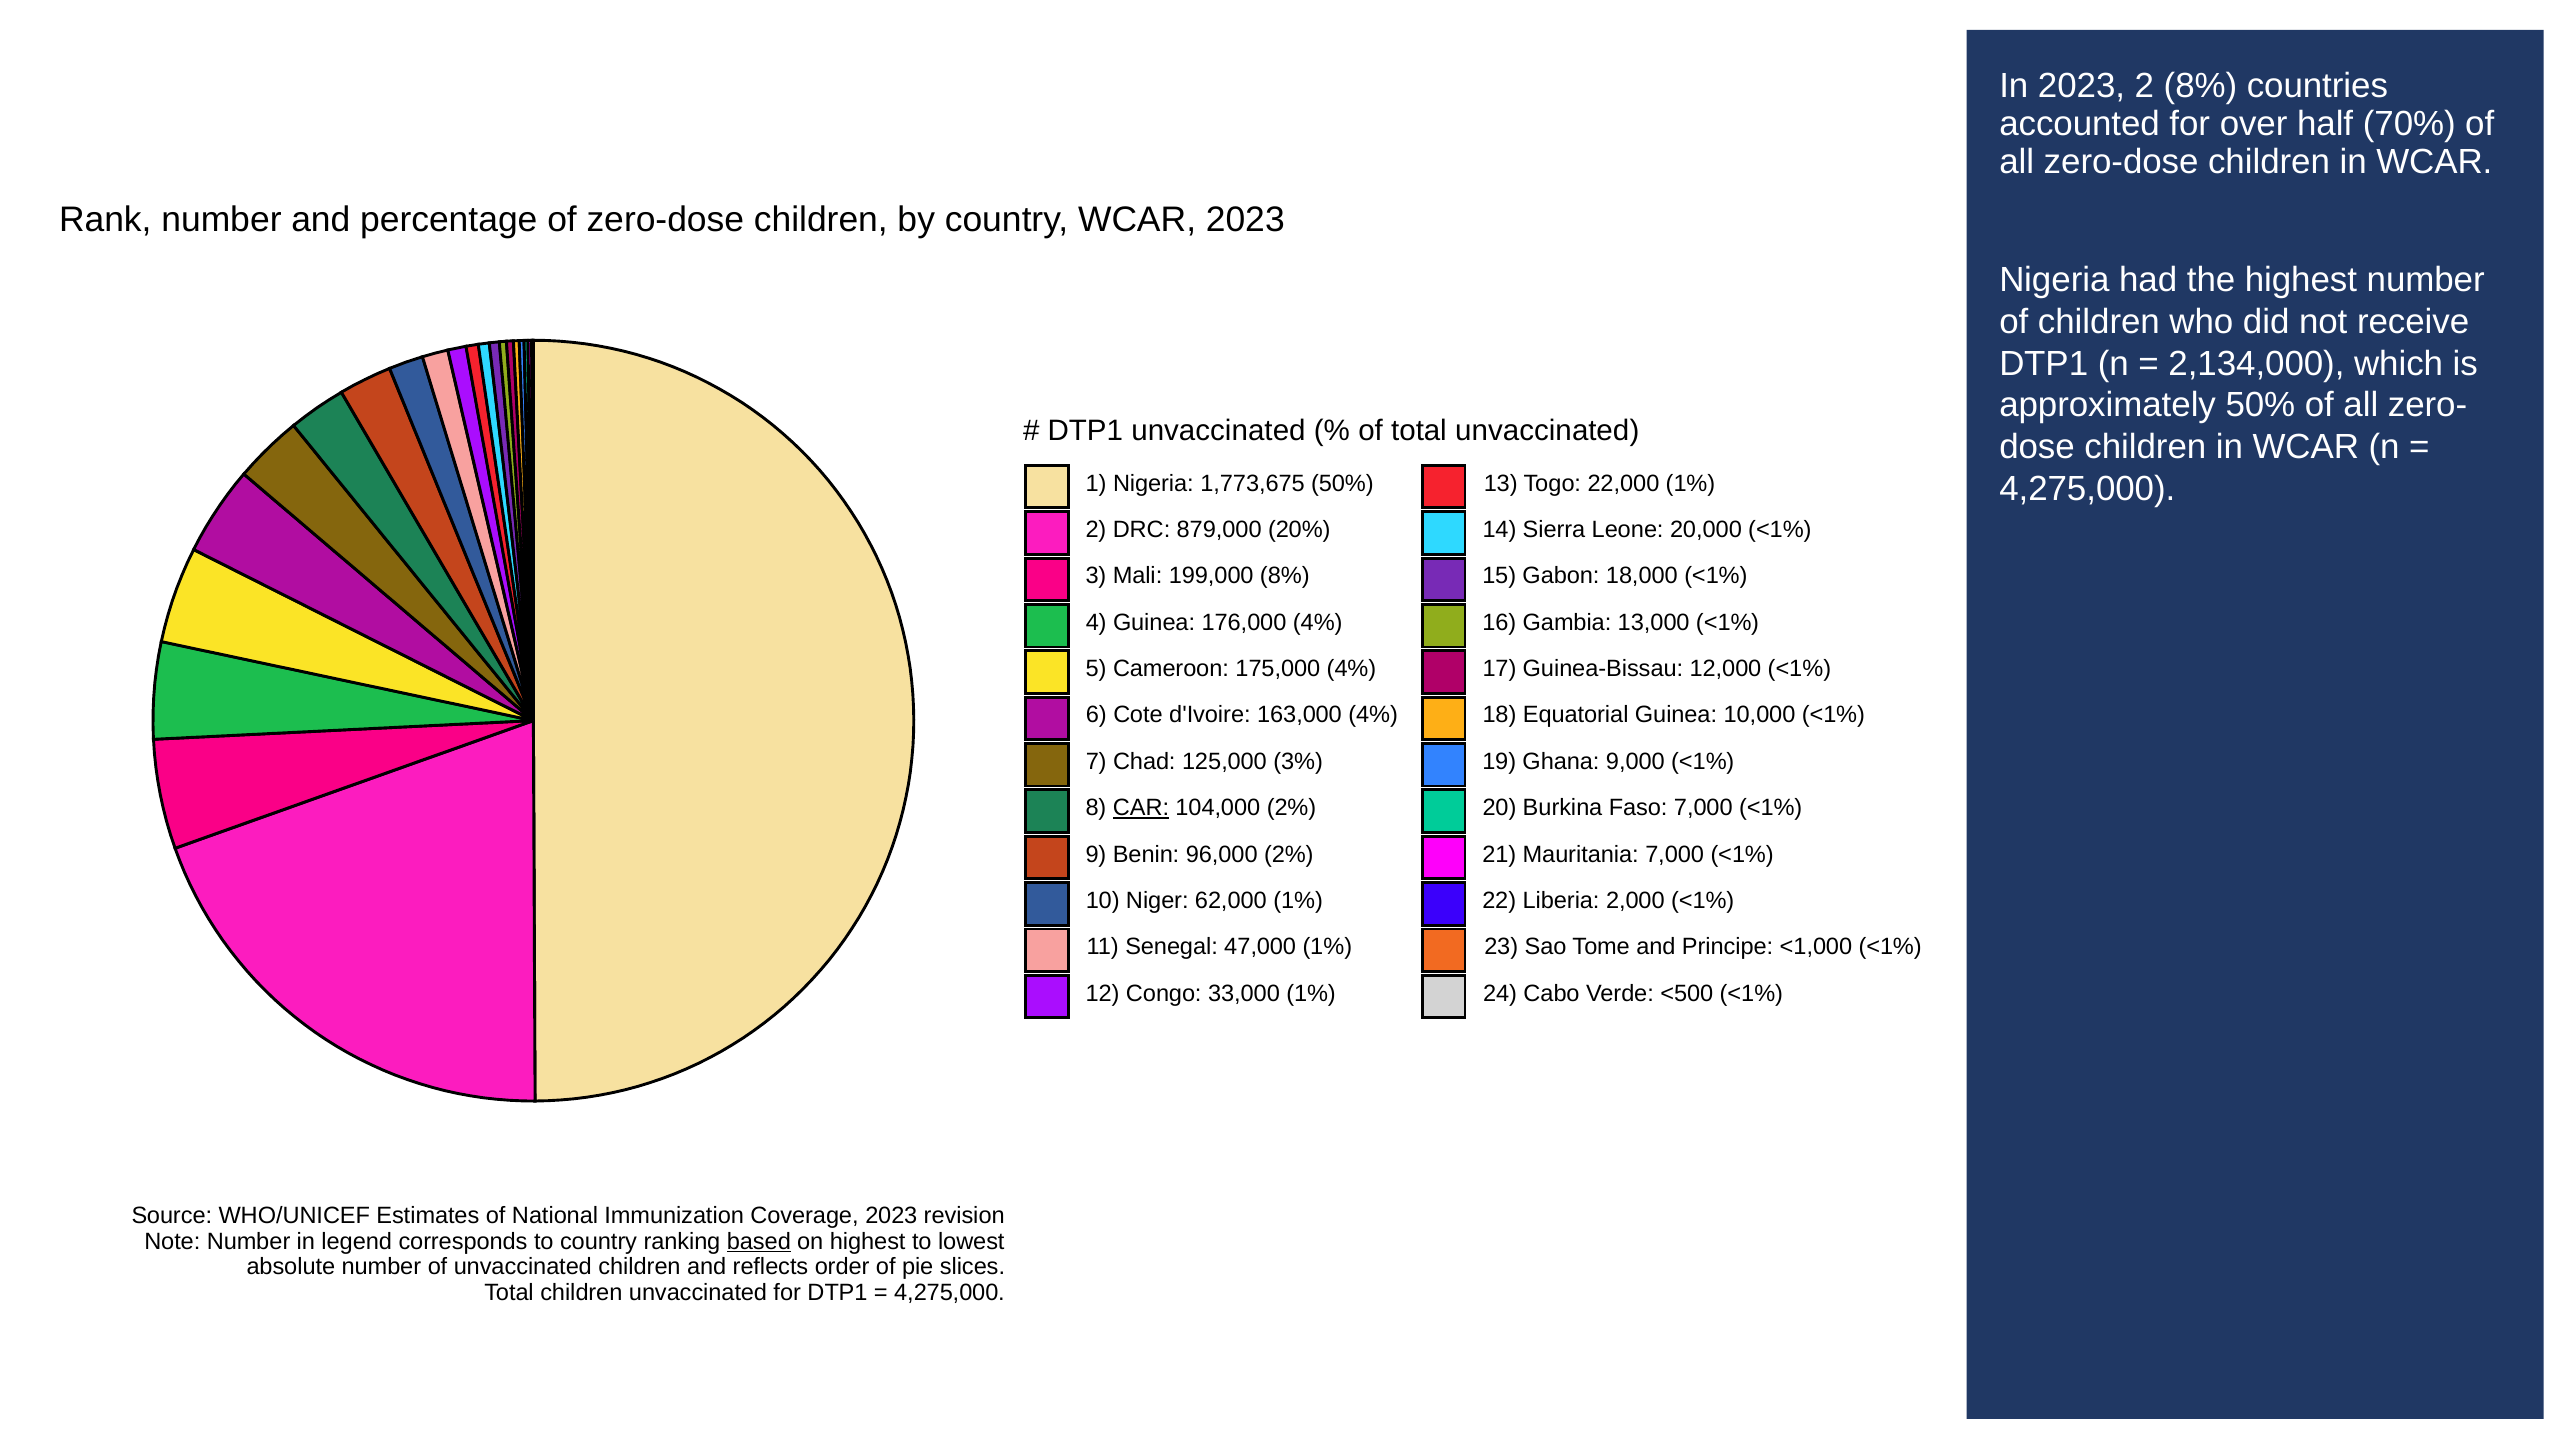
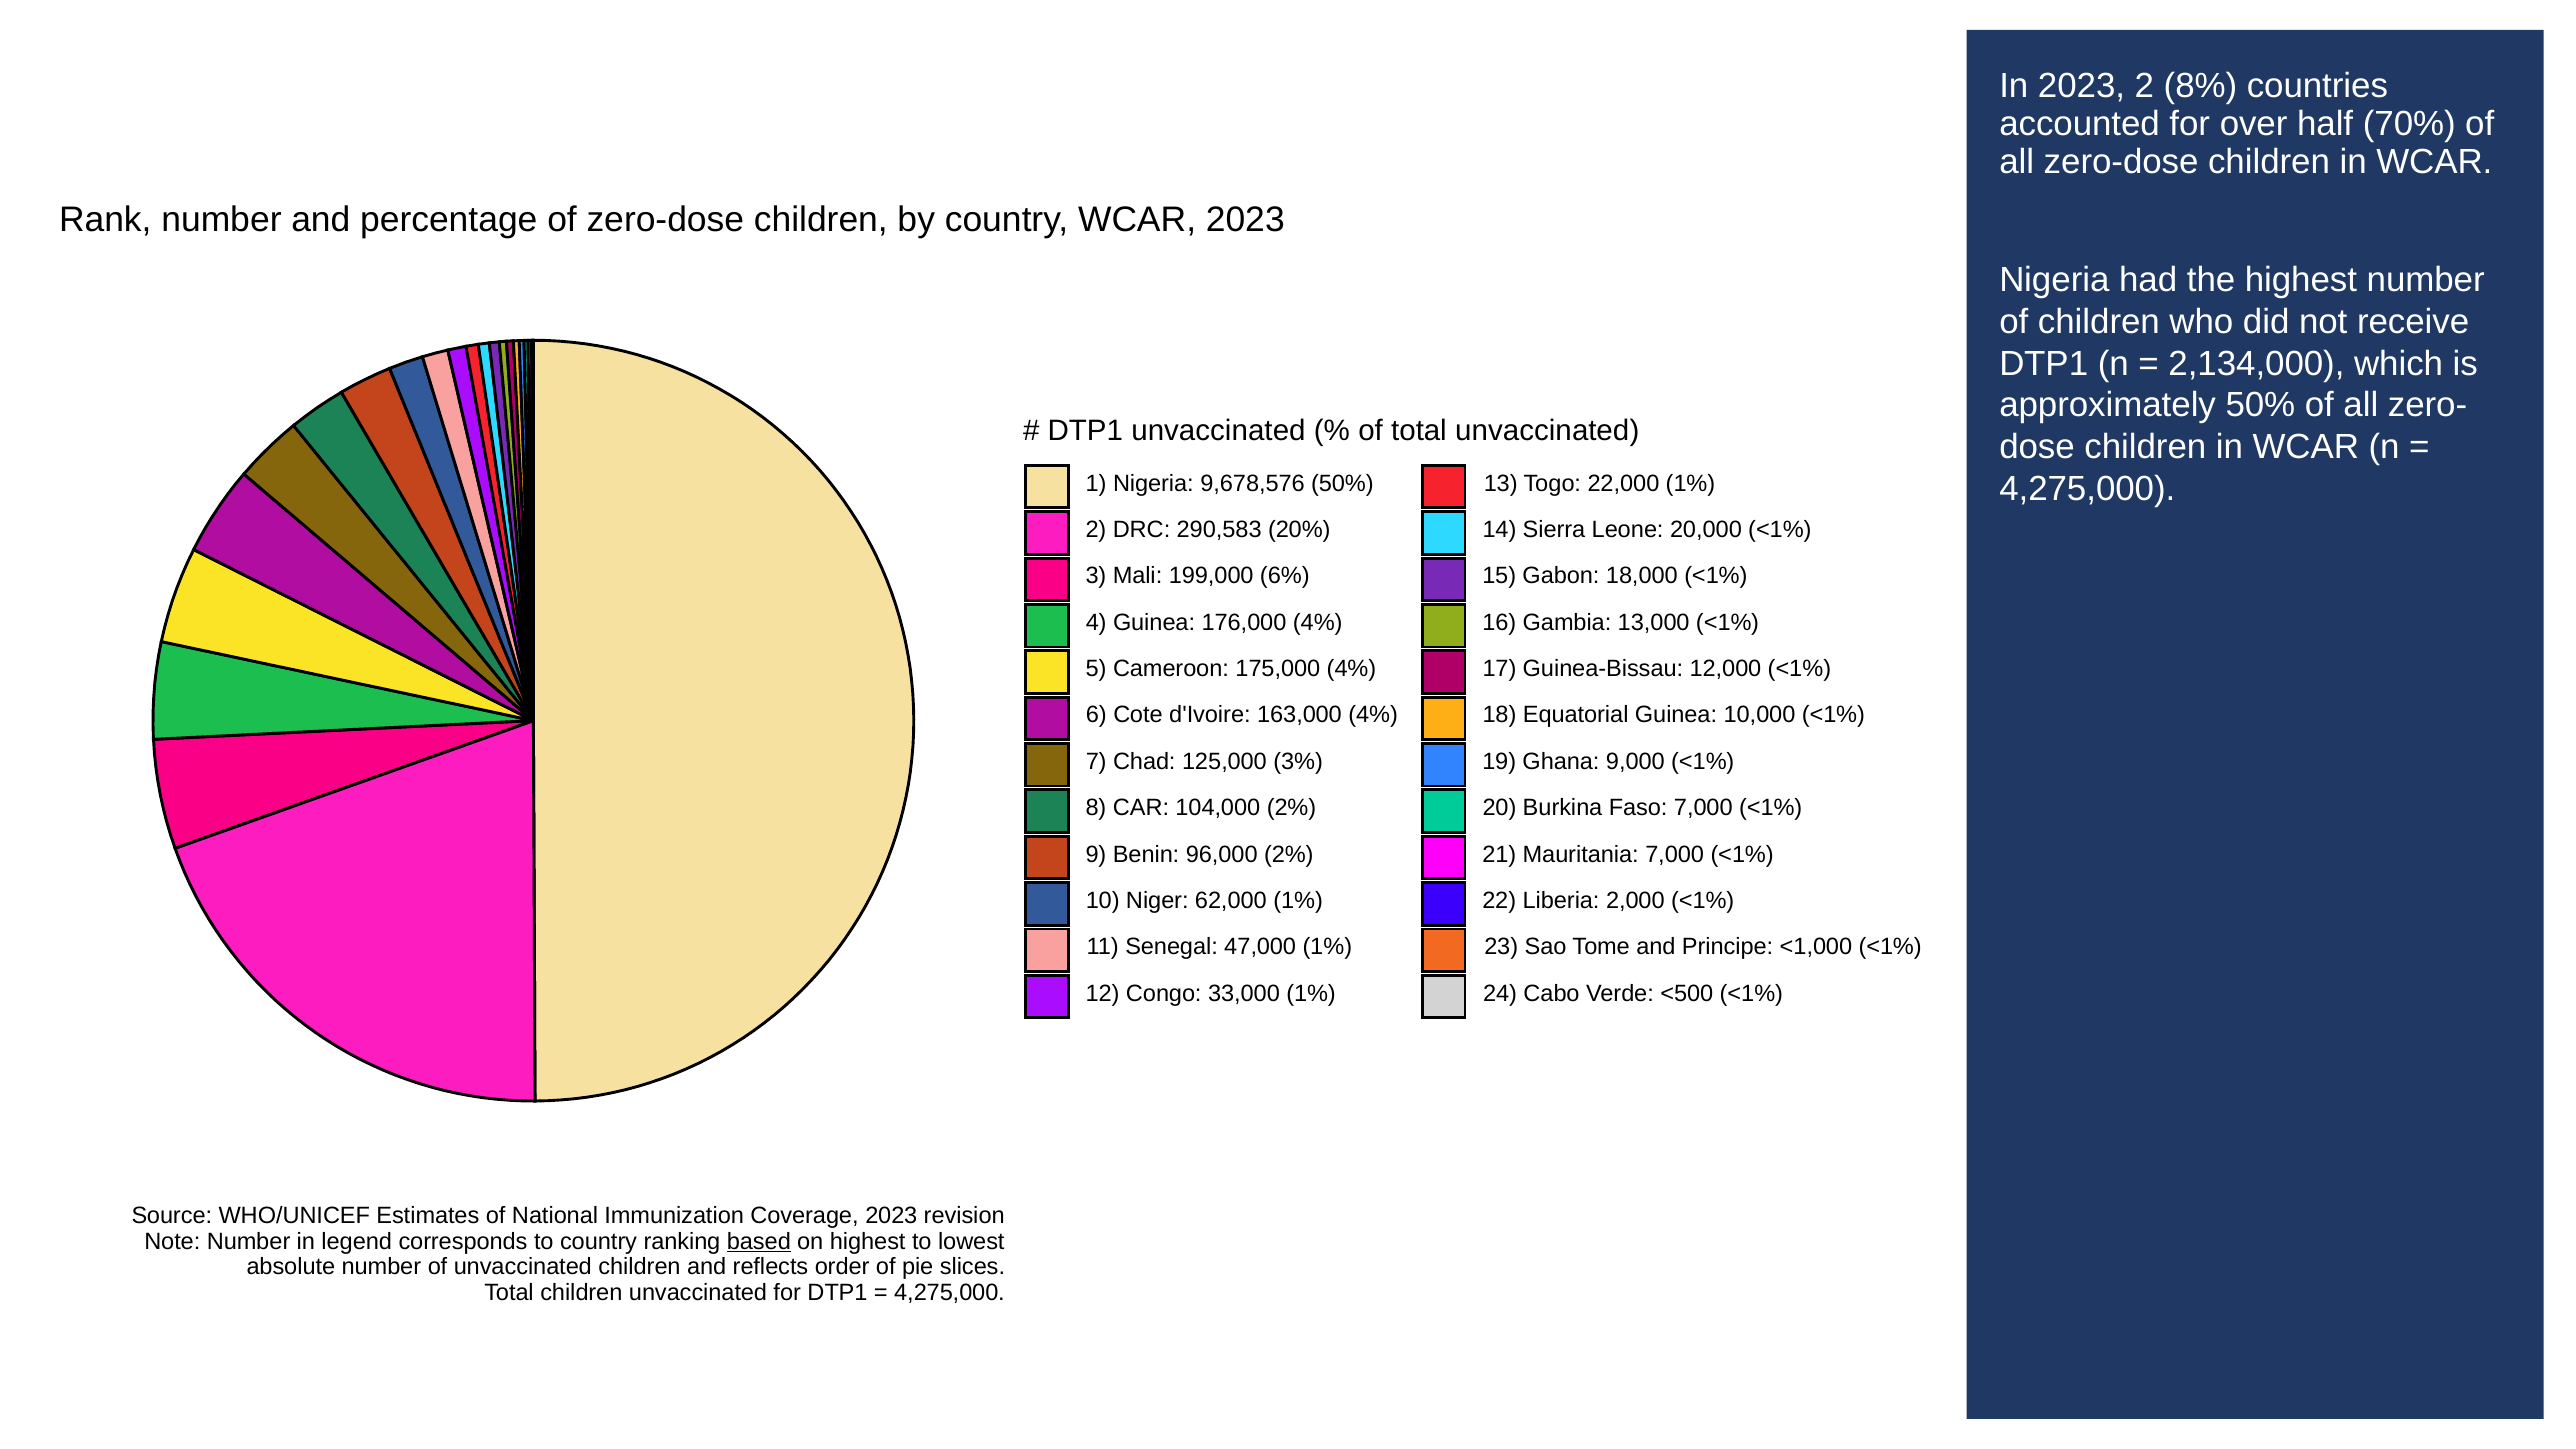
1,773,675: 1,773,675 -> 9,678,576
879,000: 879,000 -> 290,583
199,000 8%: 8% -> 6%
CAR underline: present -> none
